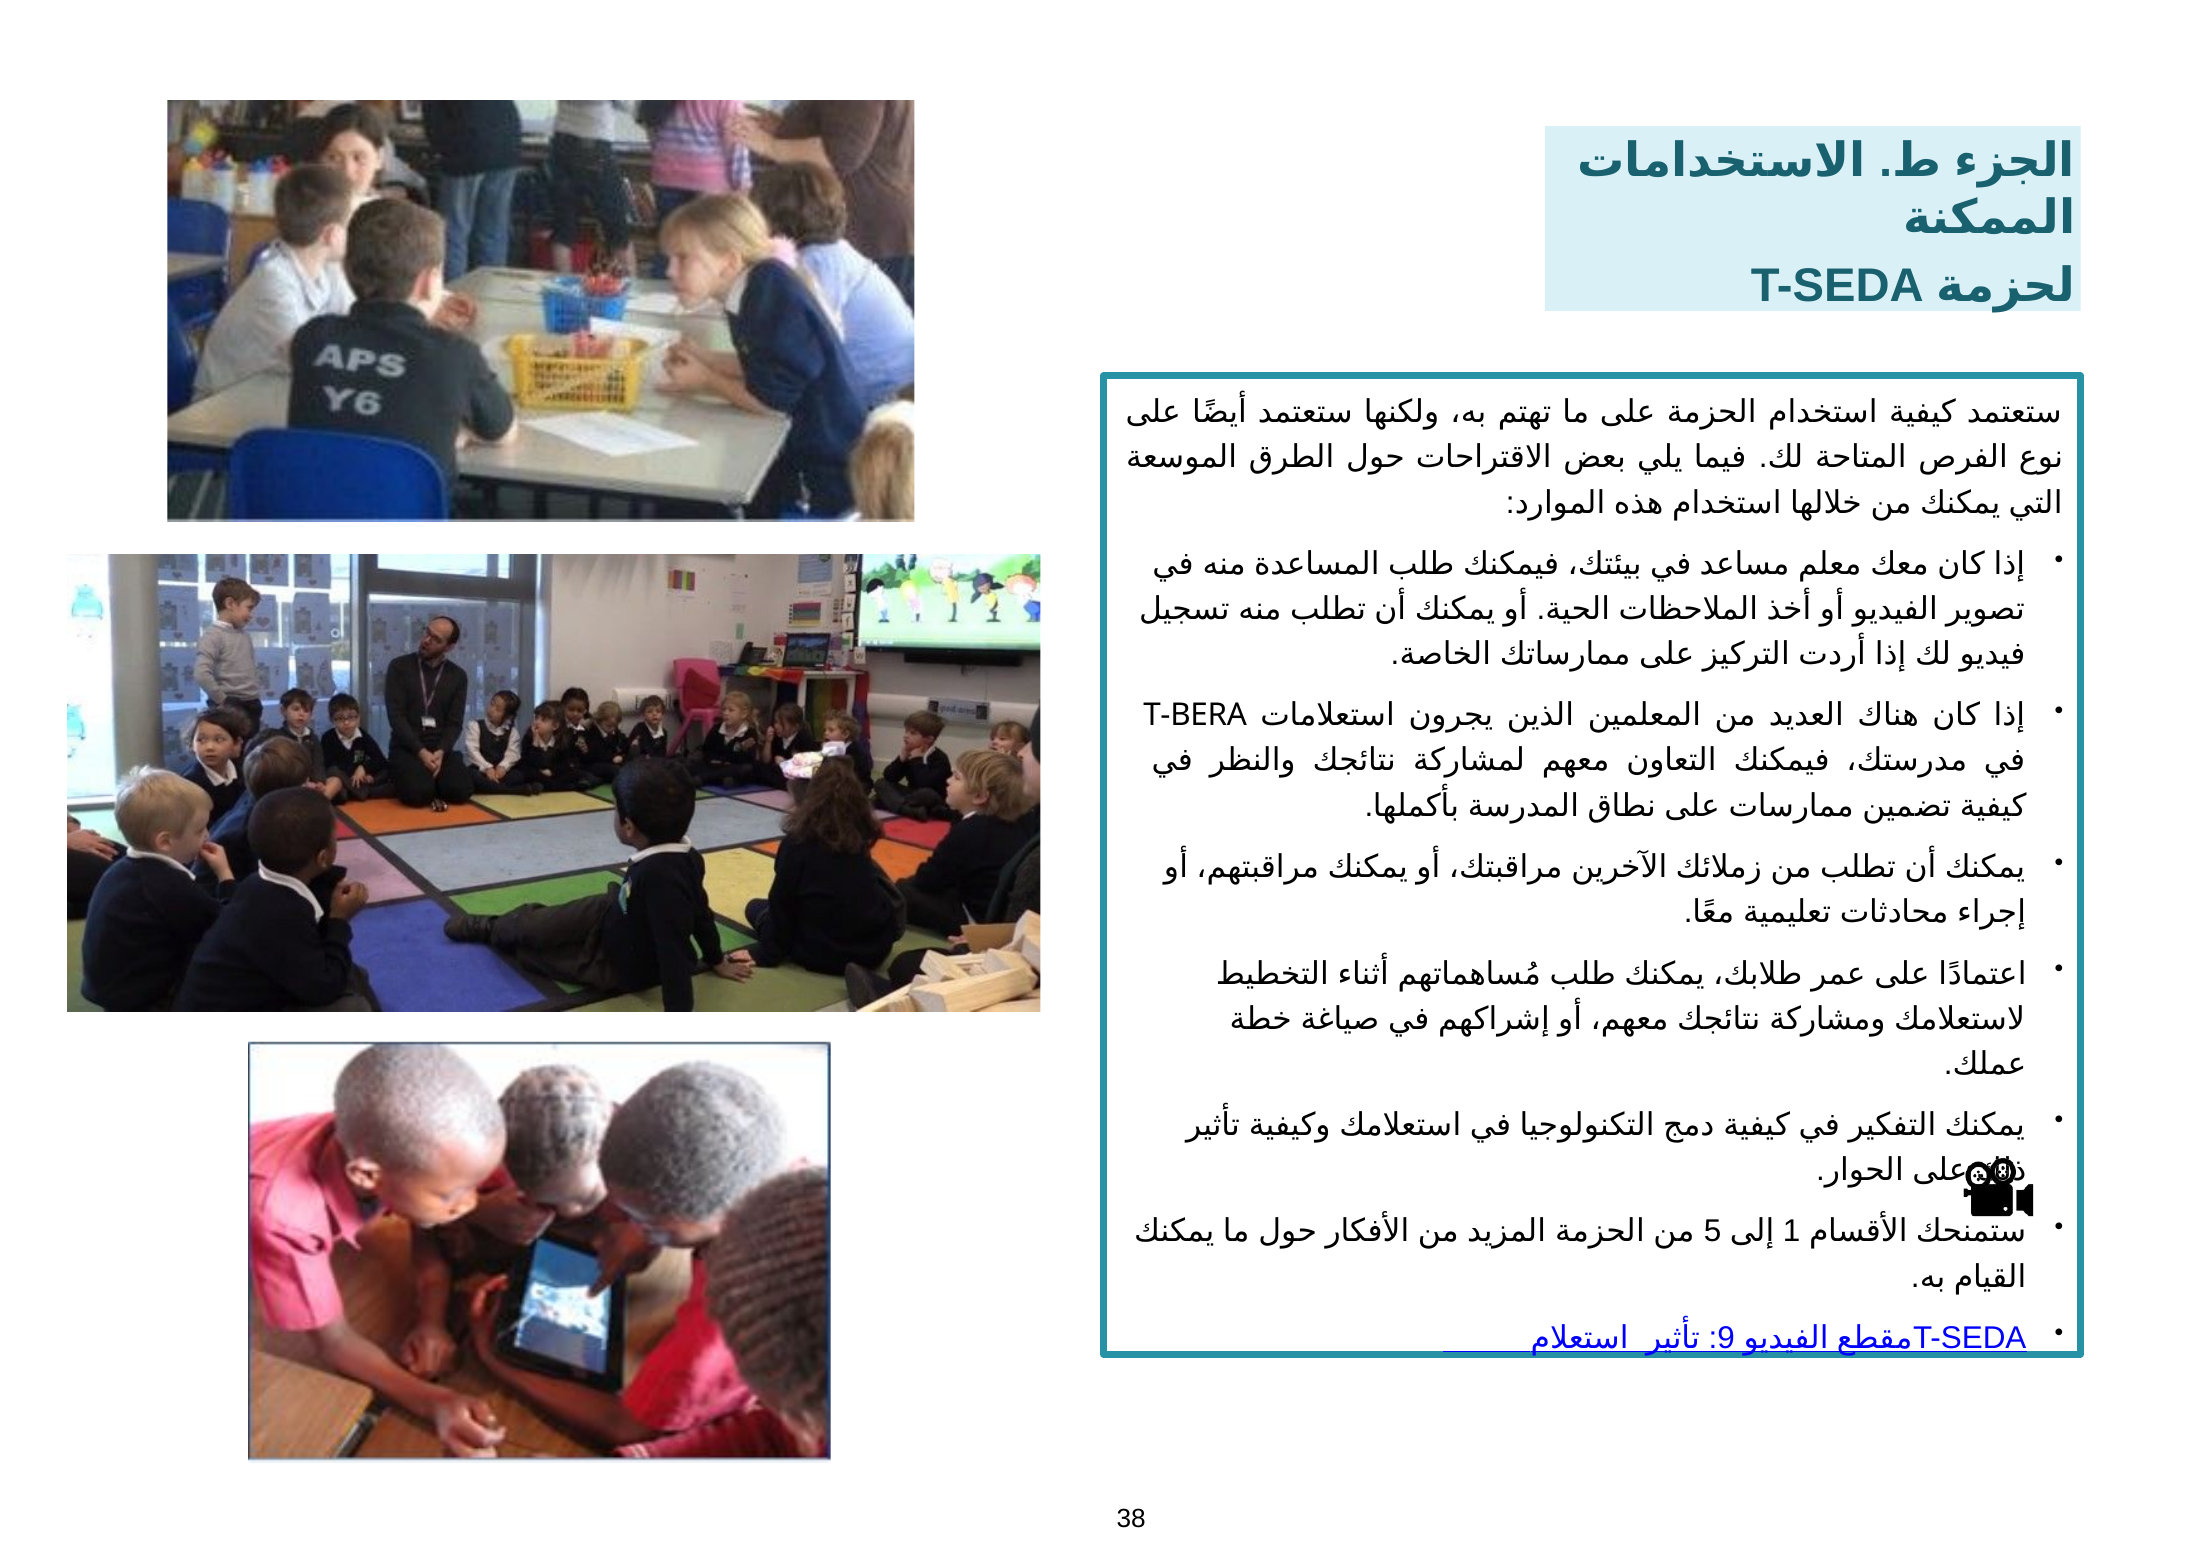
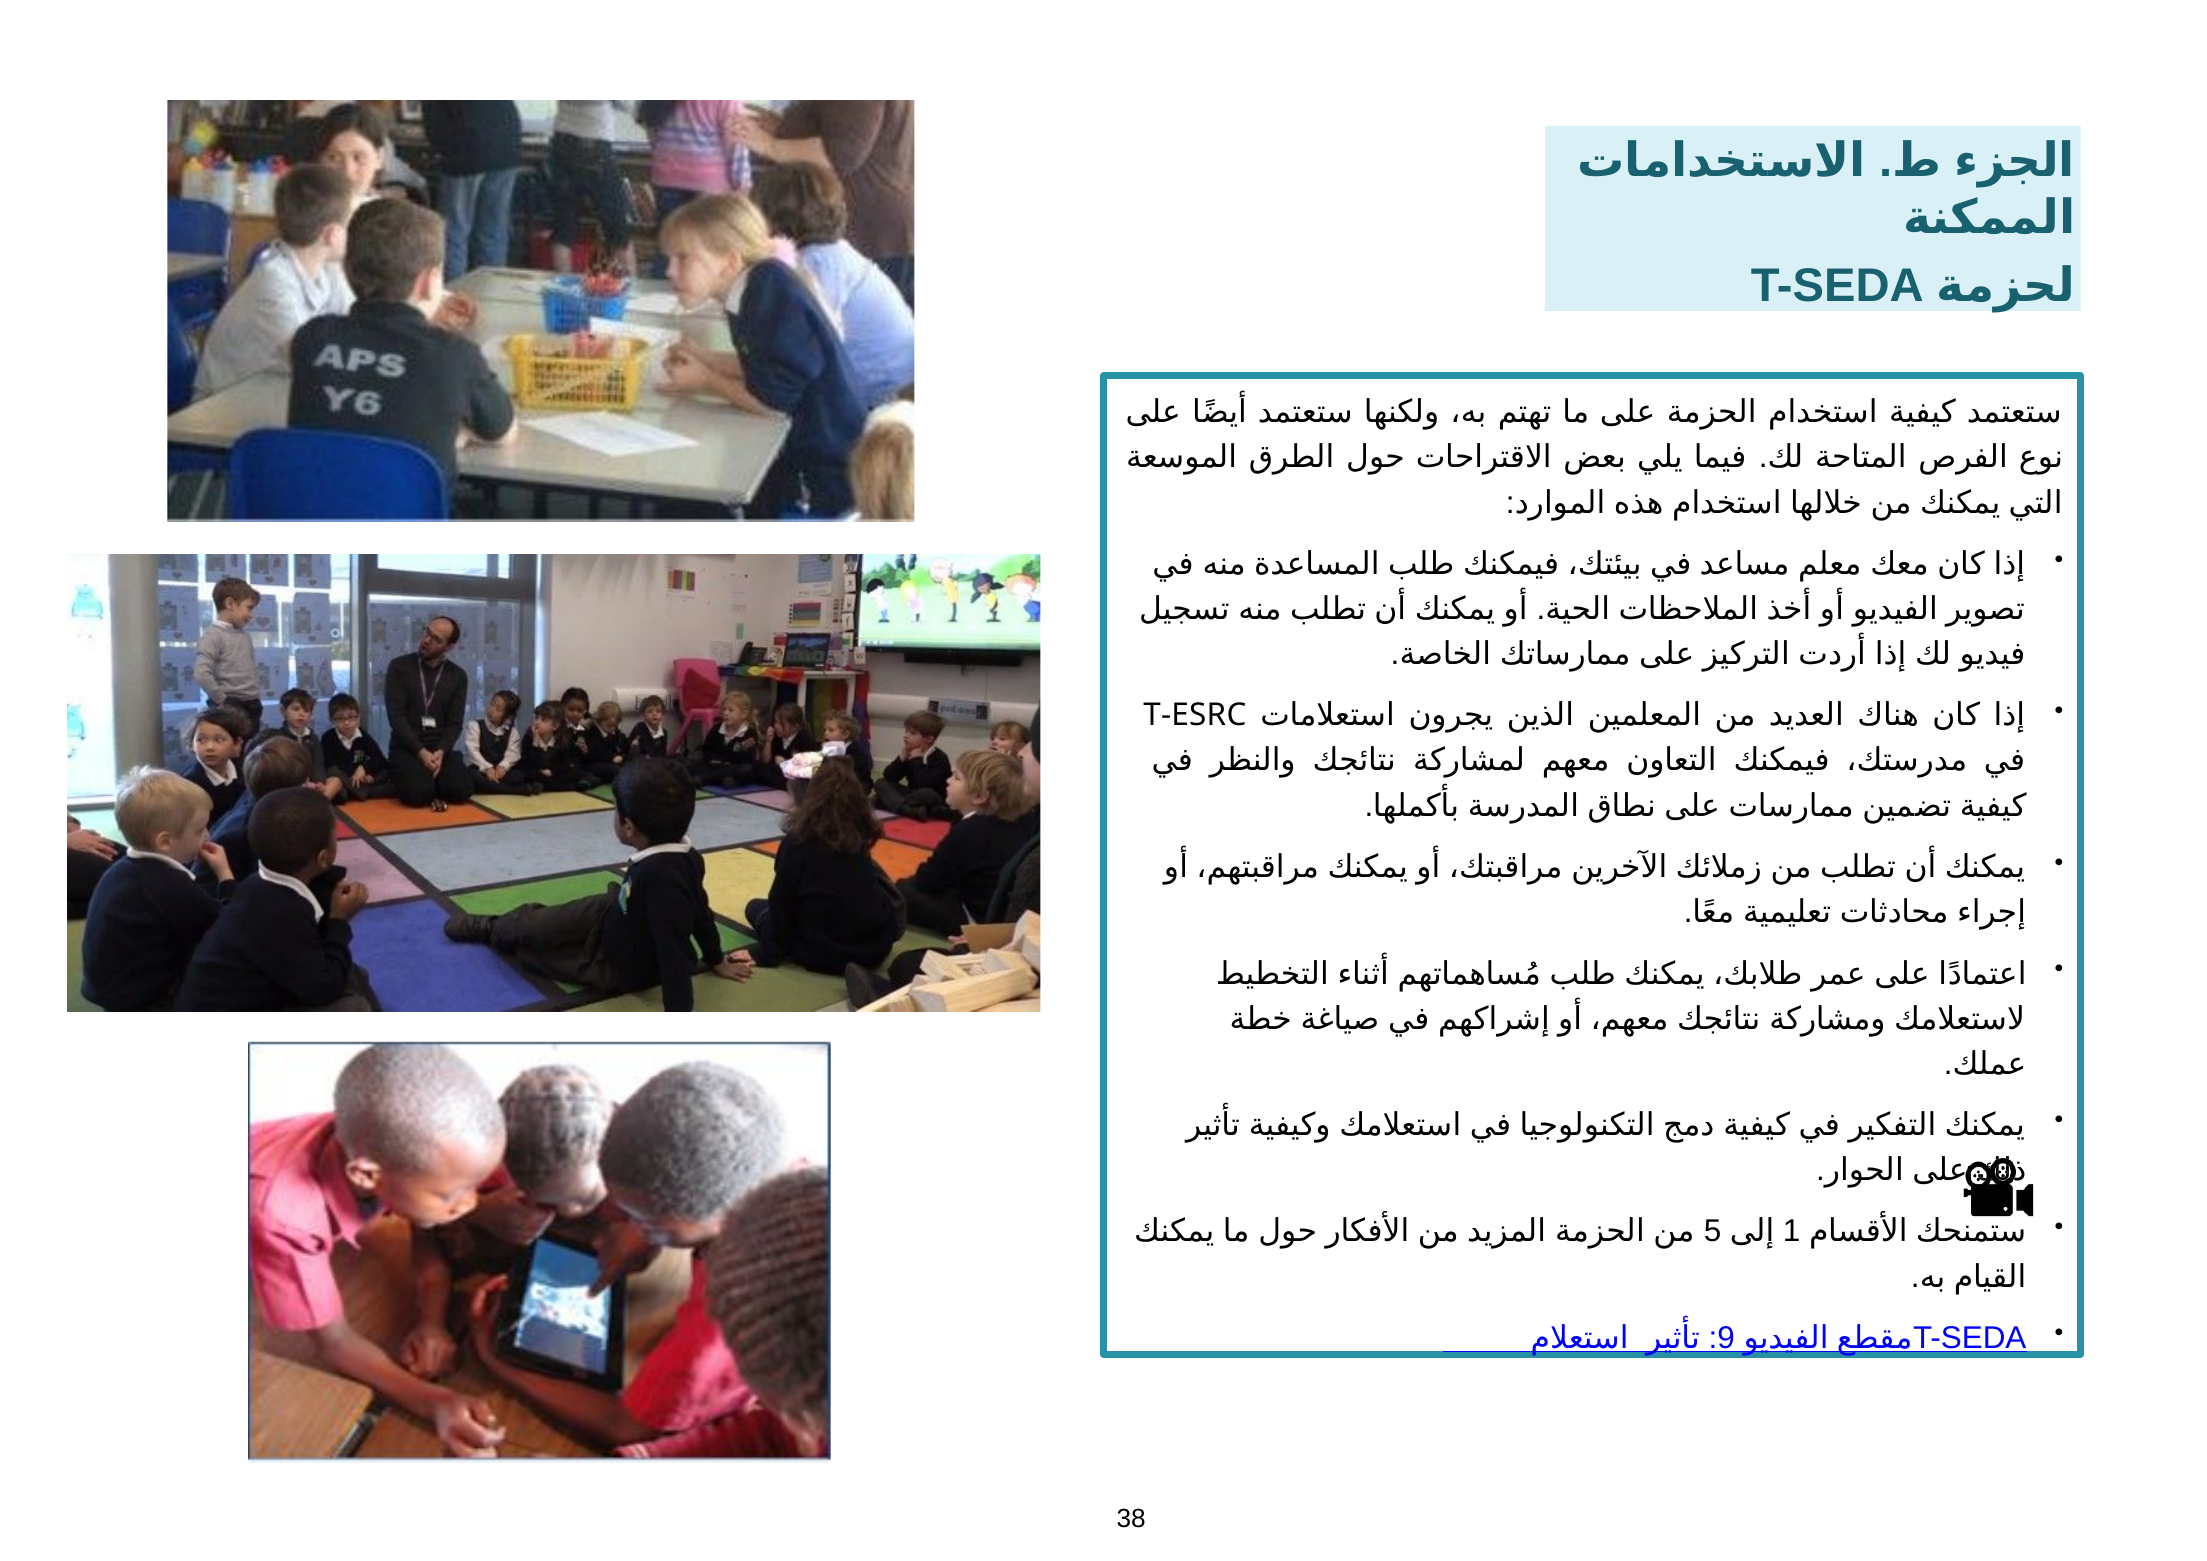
T-BERA: T-BERA -> T-ESRC
